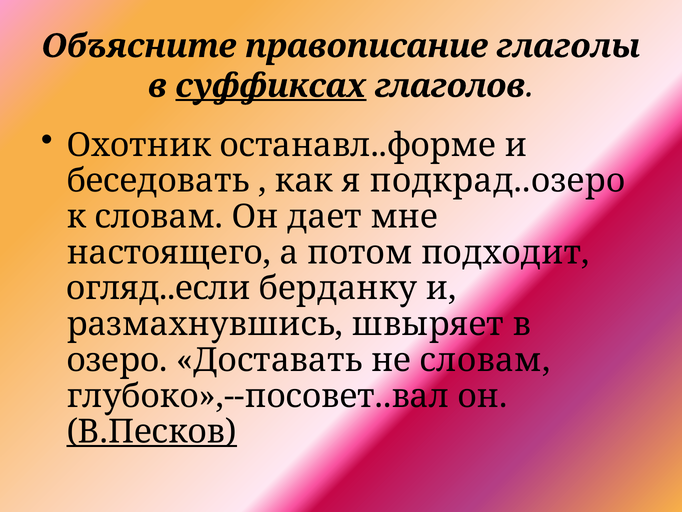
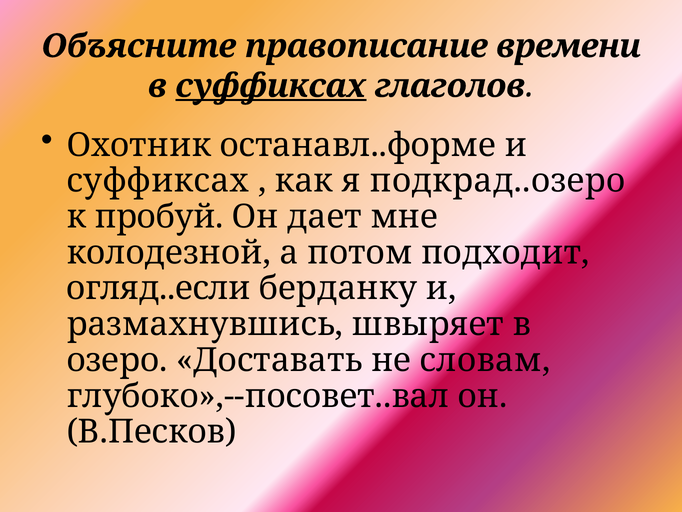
глаголы: глаголы -> времени
беседовать at (158, 181): беседовать -> суффиксах
к словам: словам -> пробуй
настоящего: настоящего -> колодезной
В.Песков underline: present -> none
